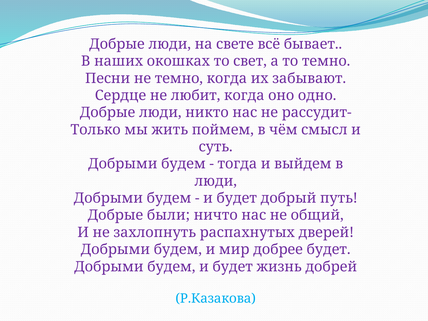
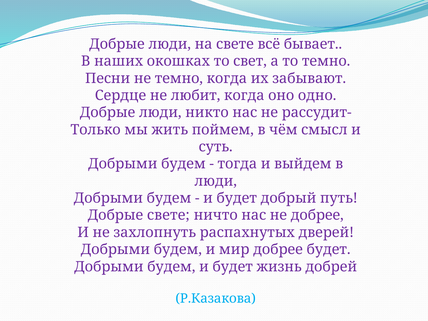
Добрые были: были -> свете
не общий: общий -> добрее
